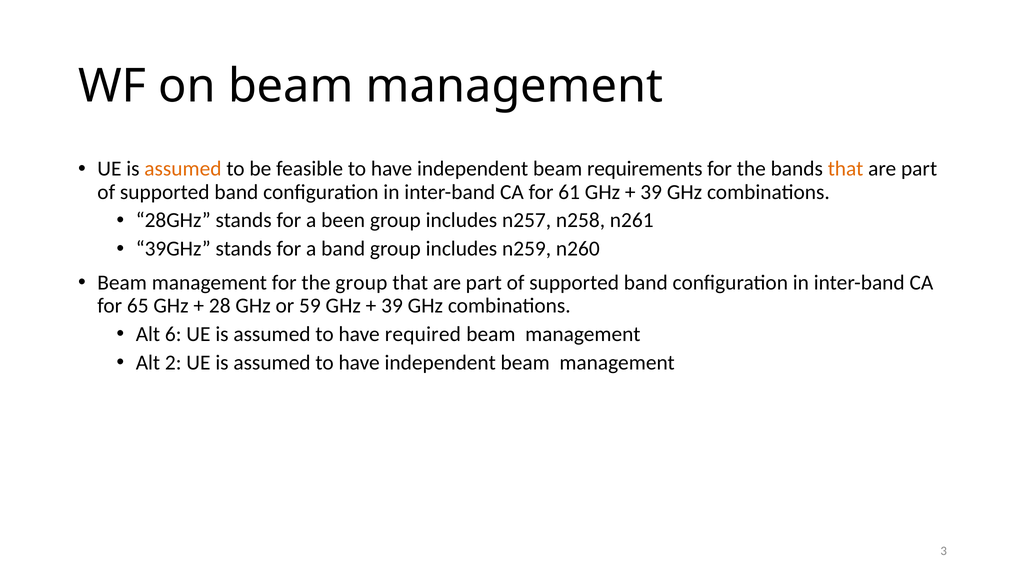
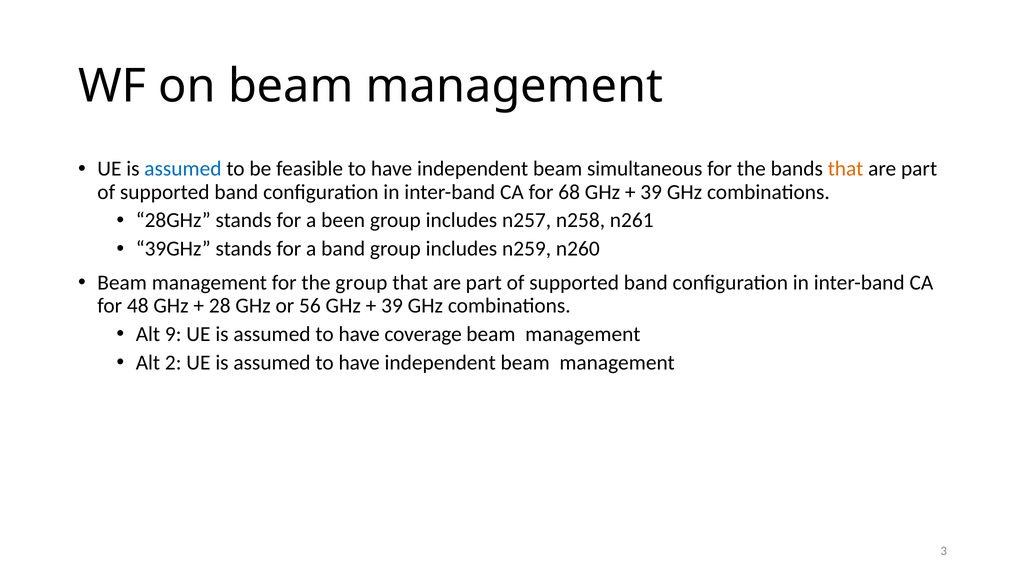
assumed at (183, 169) colour: orange -> blue
requirements: requirements -> simultaneous
61: 61 -> 68
65: 65 -> 48
59: 59 -> 56
6: 6 -> 9
required: required -> coverage
